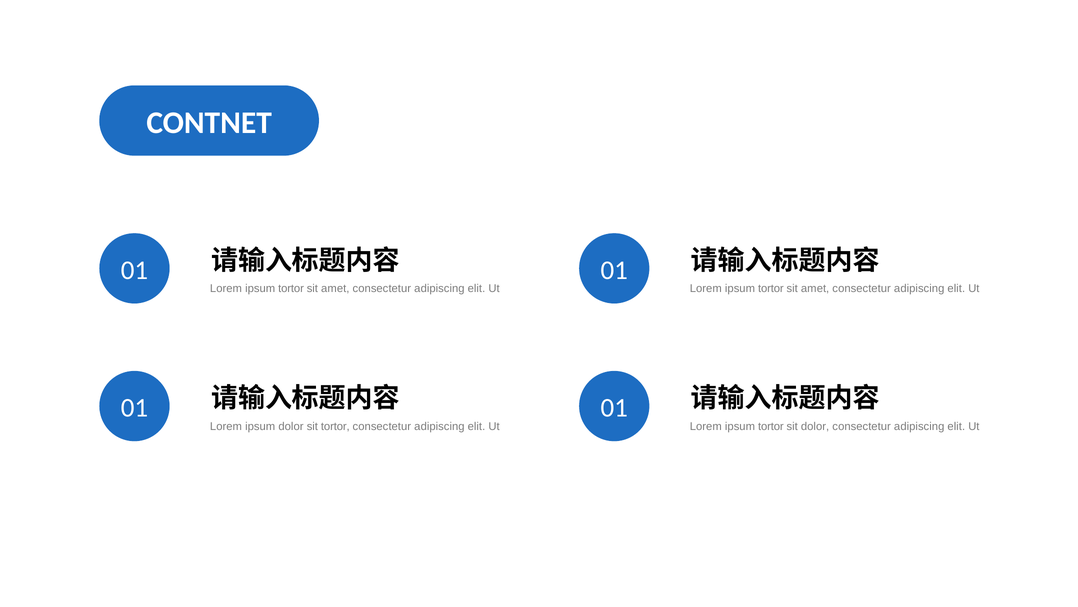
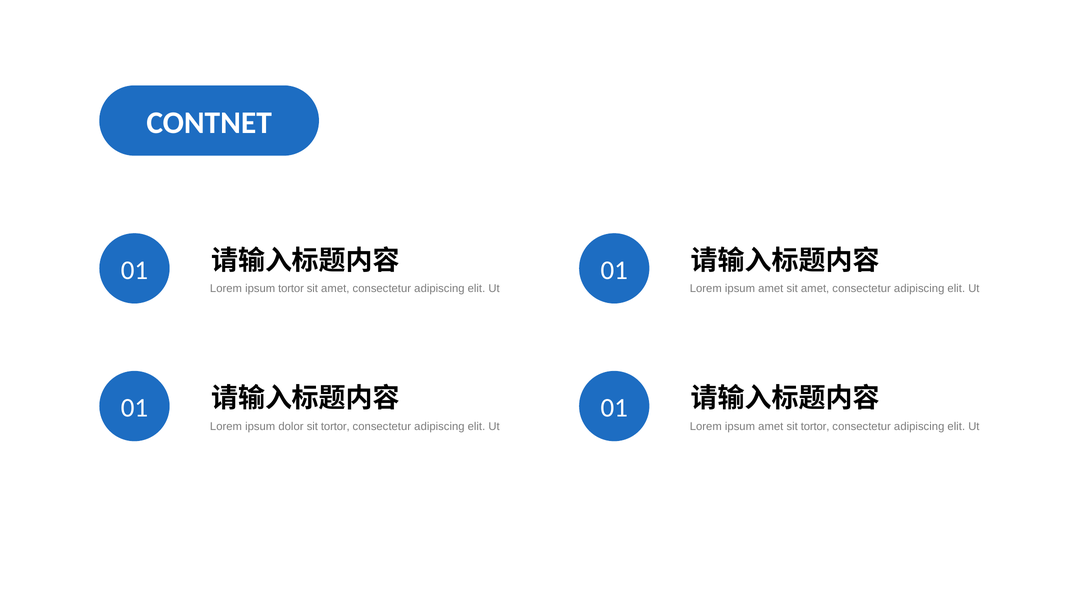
tortor at (771, 288): tortor -> amet
tortor at (771, 426): tortor -> amet
dolor at (815, 426): dolor -> tortor
